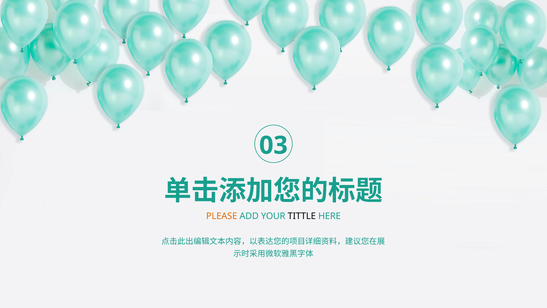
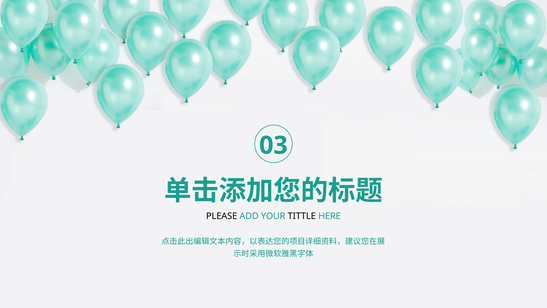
PLEASE colour: orange -> black
